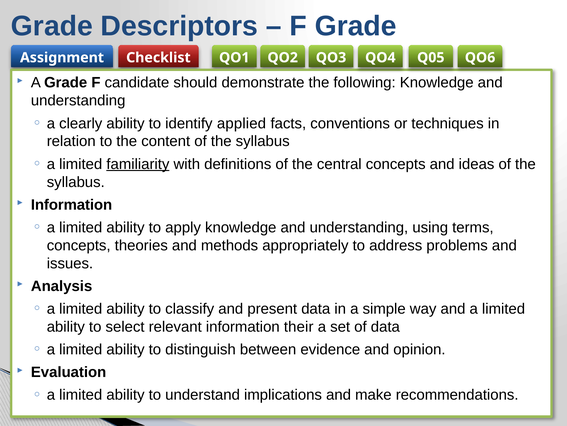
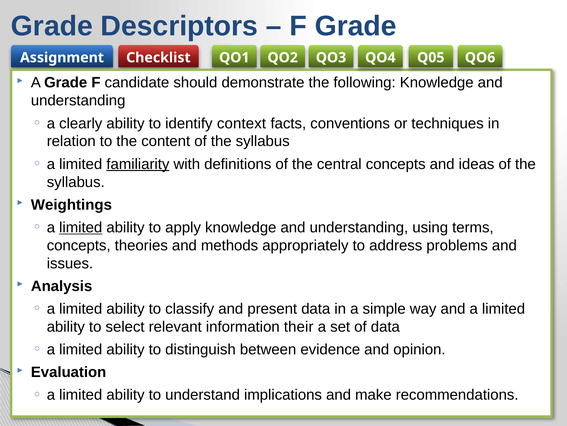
applied: applied -> context
Information at (72, 204): Information -> Weightings
limited at (81, 227) underline: none -> present
